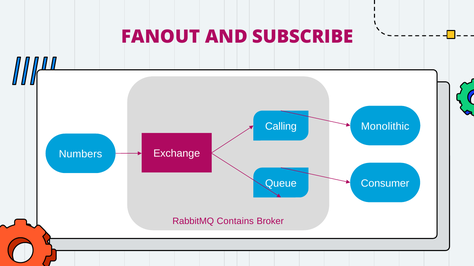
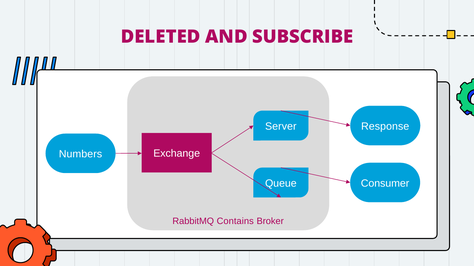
FANOUT: FANOUT -> DELETED
Calling: Calling -> Server
Monolithic: Monolithic -> Response
